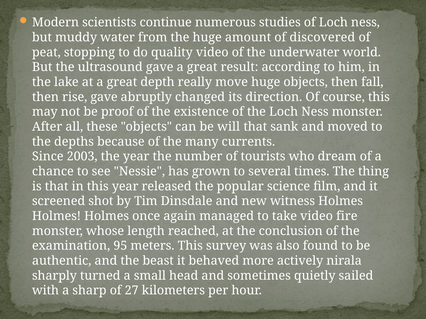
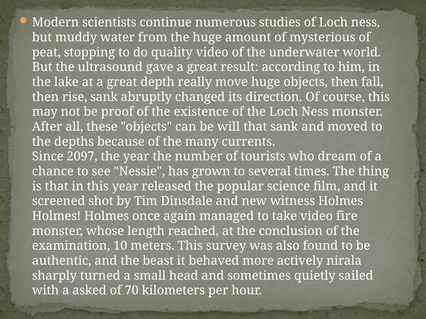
discovered: discovered -> mysterious
rise gave: gave -> sank
2003: 2003 -> 2097
95: 95 -> 10
sharp: sharp -> asked
27: 27 -> 70
